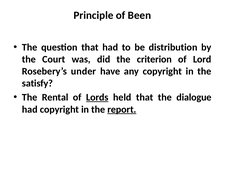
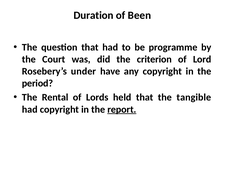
Principle: Principle -> Duration
distribution: distribution -> programme
satisfy: satisfy -> period
Lords underline: present -> none
dialogue: dialogue -> tangible
